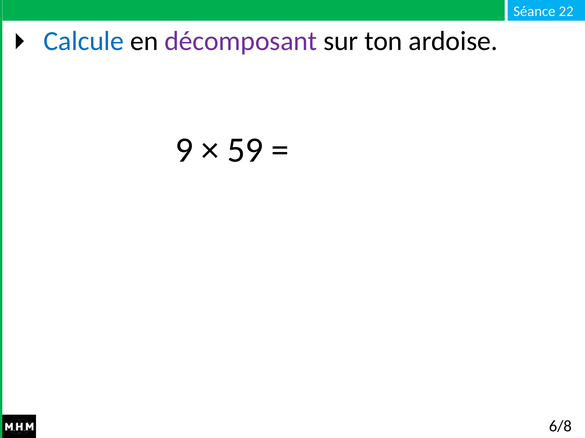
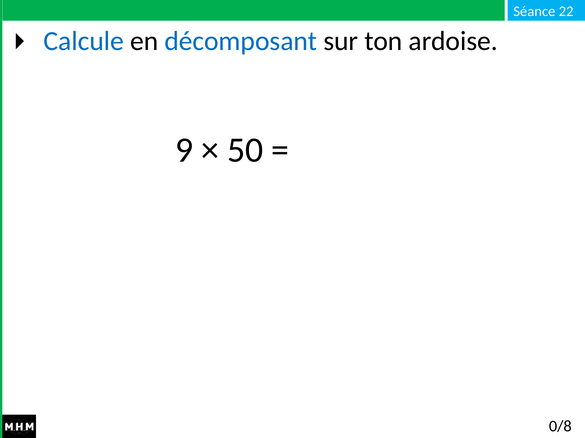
décomposant colour: purple -> blue
59: 59 -> 50
6/8: 6/8 -> 0/8
